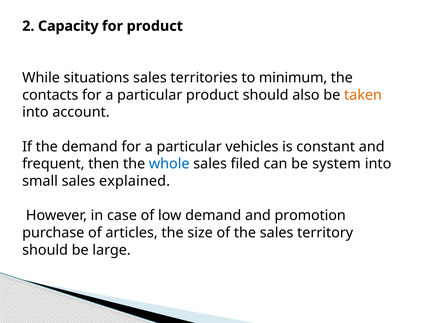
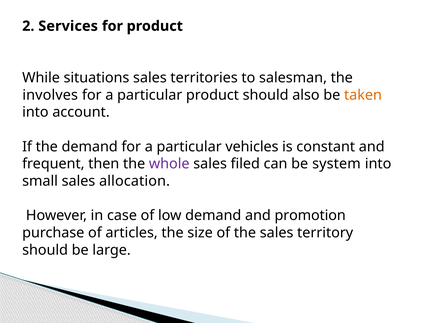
Capacity: Capacity -> Services
minimum: minimum -> salesman
contacts: contacts -> involves
whole colour: blue -> purple
explained: explained -> allocation
